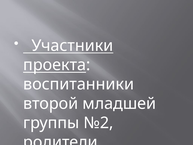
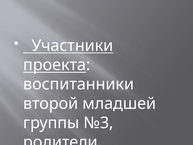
№2: №2 -> №3
